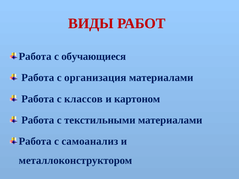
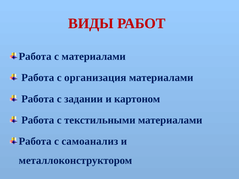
с обучающиеся: обучающиеся -> материалами
классов: классов -> задании
